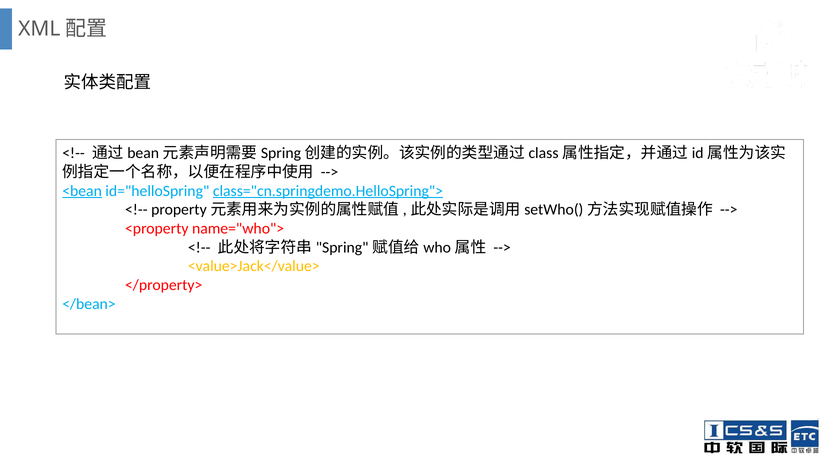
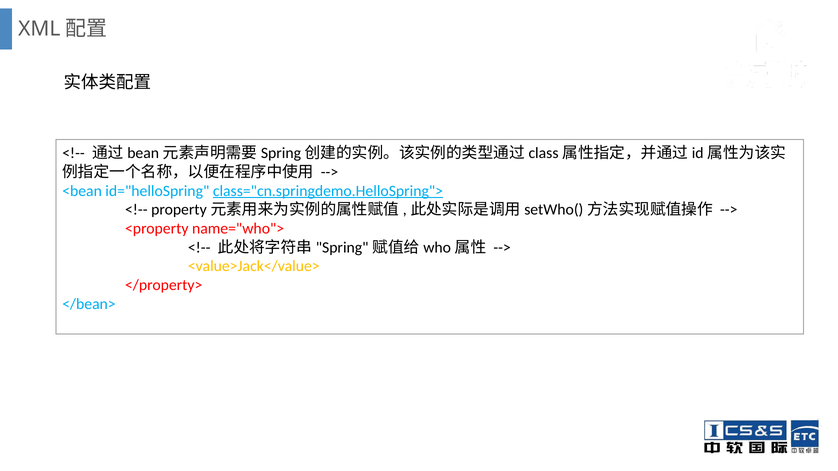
<bean underline: present -> none
